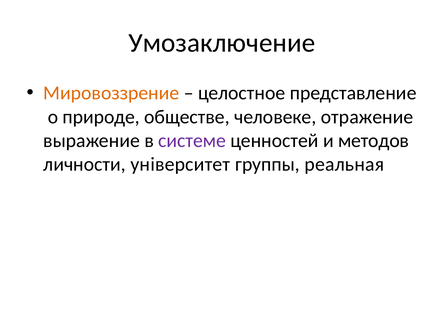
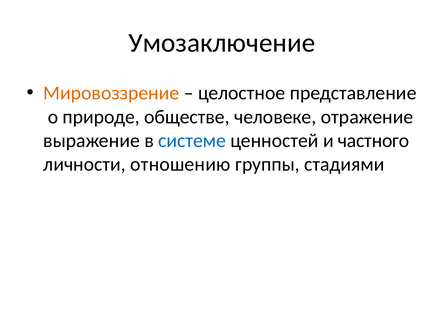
системе colour: purple -> blue
методов: методов -> частного
університет: університет -> отношению
реальная: реальная -> стадиями
